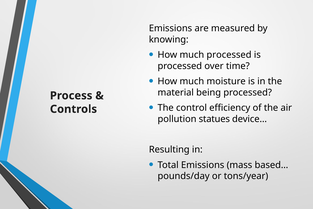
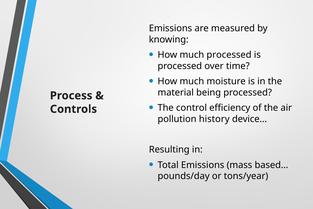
statues: statues -> history
